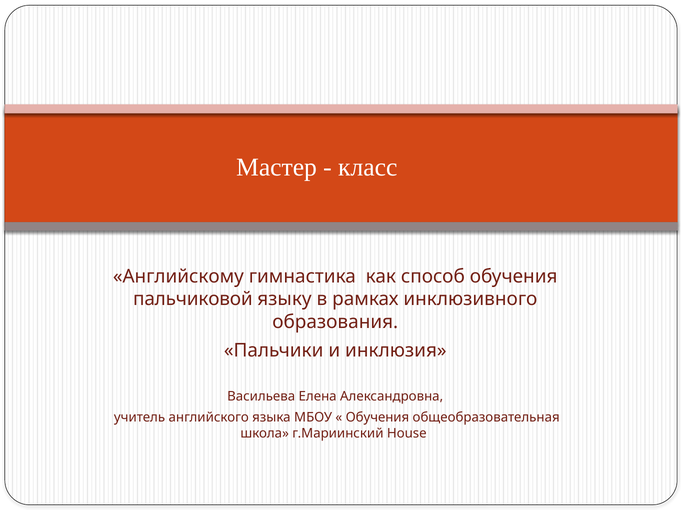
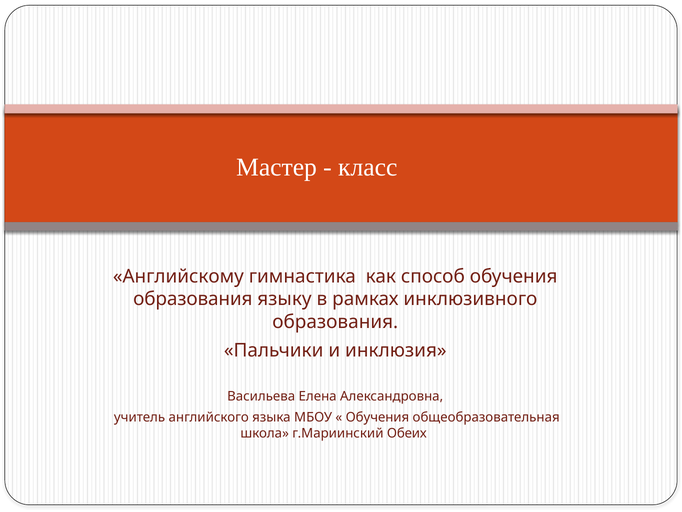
пальчиковой at (193, 299): пальчиковой -> образования
House: House -> Обеих
